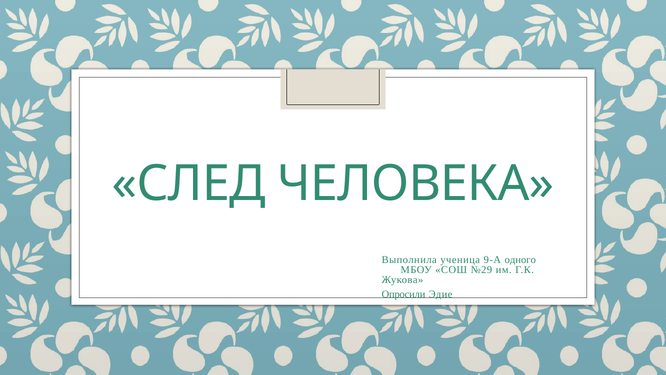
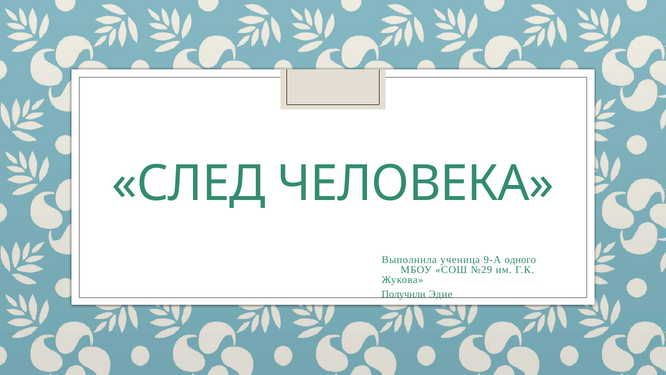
Опросили: Опросили -> Получили
